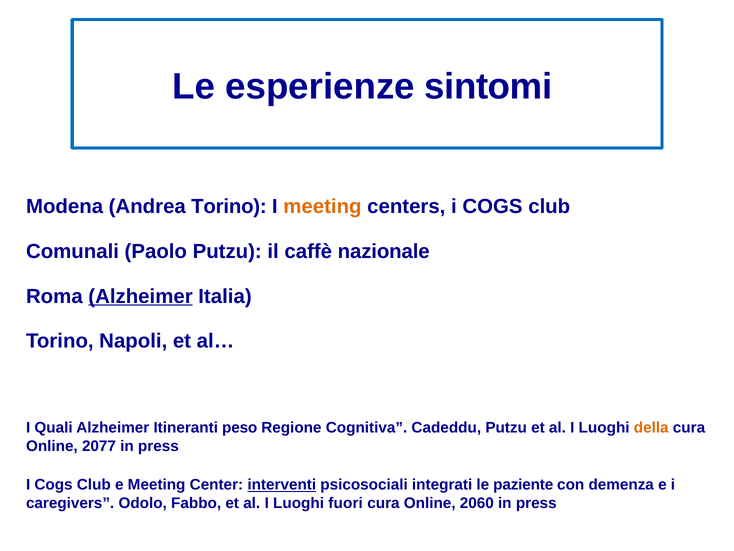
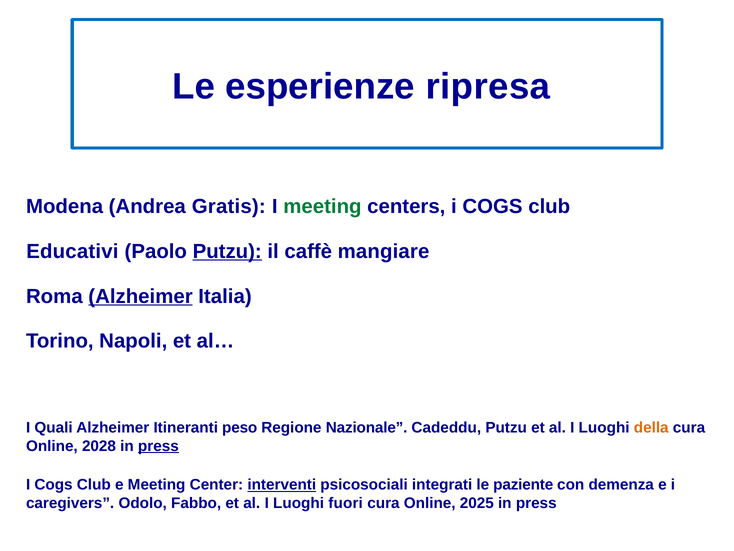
sintomi: sintomi -> ripresa
Andrea Torino: Torino -> Gratis
meeting at (322, 206) colour: orange -> green
Comunali: Comunali -> Educativi
Putzu at (227, 251) underline: none -> present
nazionale: nazionale -> mangiare
Cognitiva: Cognitiva -> Nazionale
2077: 2077 -> 2028
press at (158, 446) underline: none -> present
2060: 2060 -> 2025
